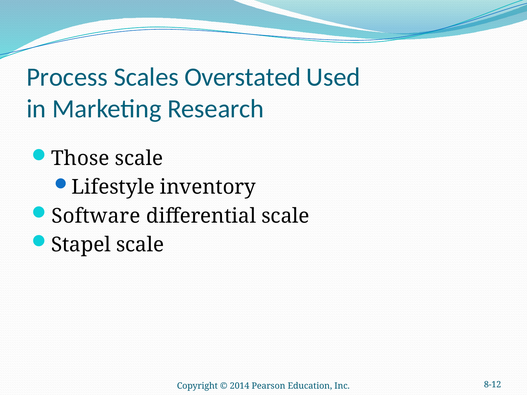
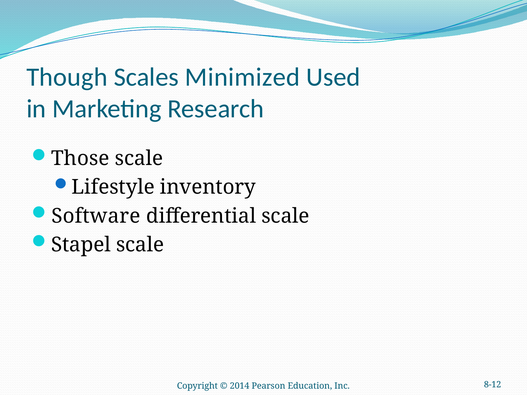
Process: Process -> Though
Overstated: Overstated -> Minimized
